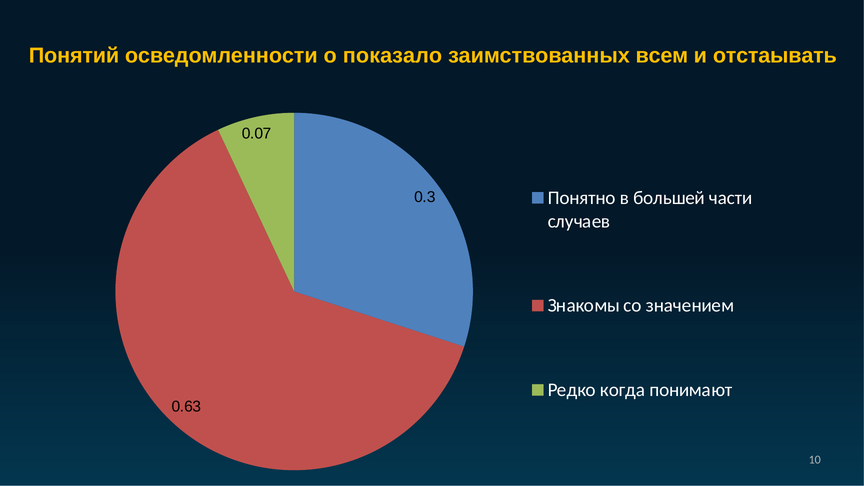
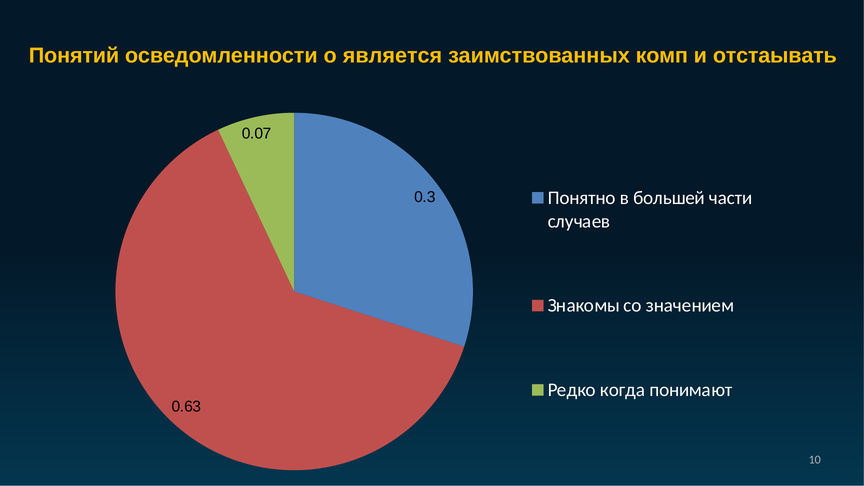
показало: показало -> является
всем: всем -> комп
